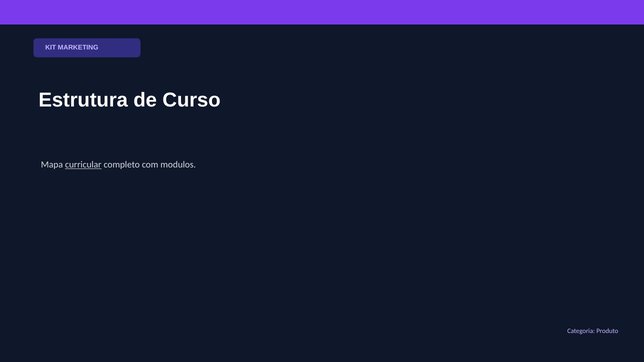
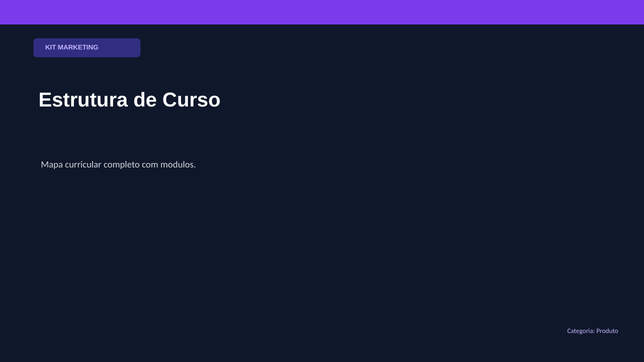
curricular underline: present -> none
